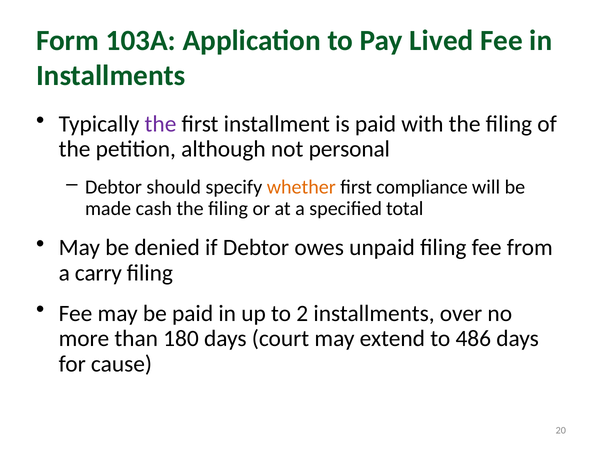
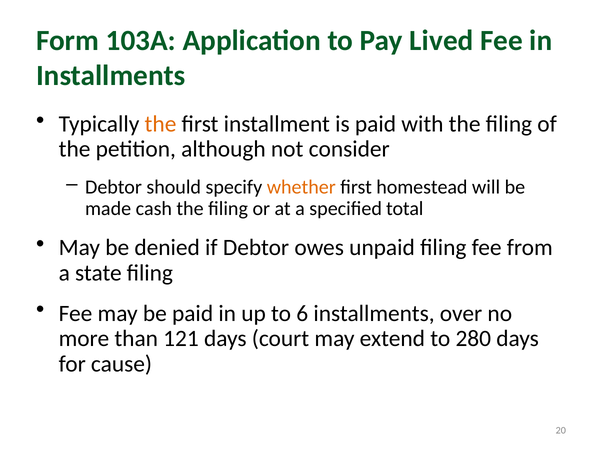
the at (161, 124) colour: purple -> orange
personal: personal -> consider
compliance: compliance -> homestead
carry: carry -> state
2: 2 -> 6
180: 180 -> 121
486: 486 -> 280
